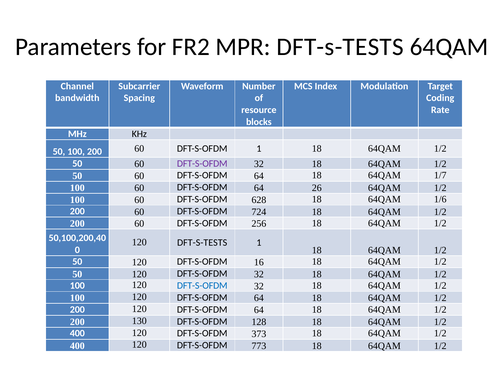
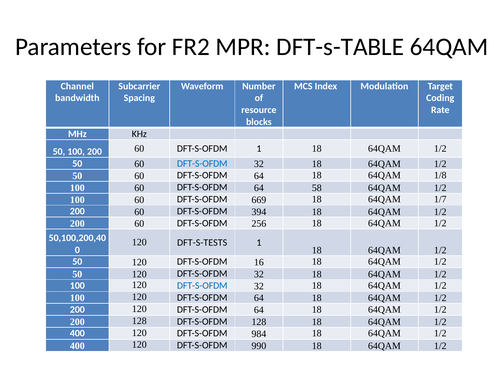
MPR DFT-s-TESTS: DFT-s-TESTS -> DFT-s-TABLE
DFT-S-OFDM at (202, 163) colour: purple -> blue
1/7: 1/7 -> 1/8
26: 26 -> 58
628: 628 -> 669
1/6: 1/6 -> 1/7
724: 724 -> 394
200 130: 130 -> 128
373: 373 -> 984
773: 773 -> 990
